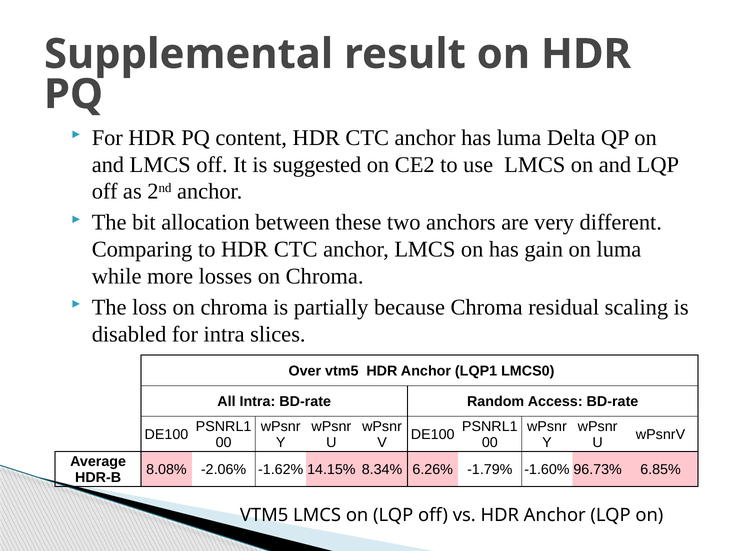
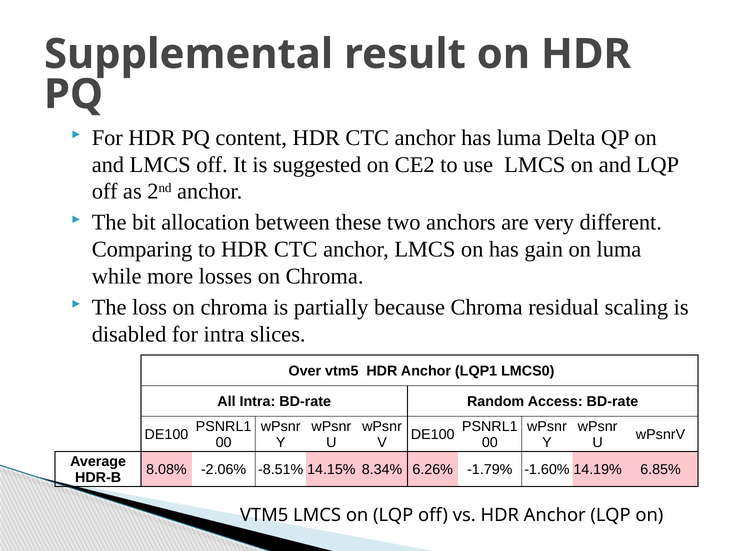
-1.62%: -1.62% -> -8.51%
96.73%: 96.73% -> 14.19%
